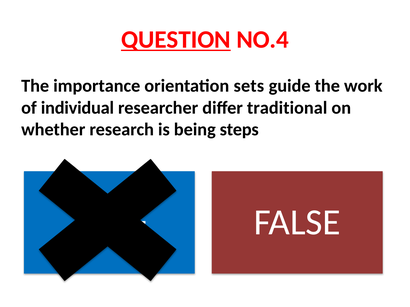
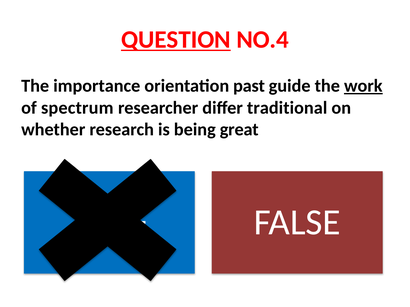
sets: sets -> past
work underline: none -> present
individual: individual -> spectrum
steps: steps -> great
